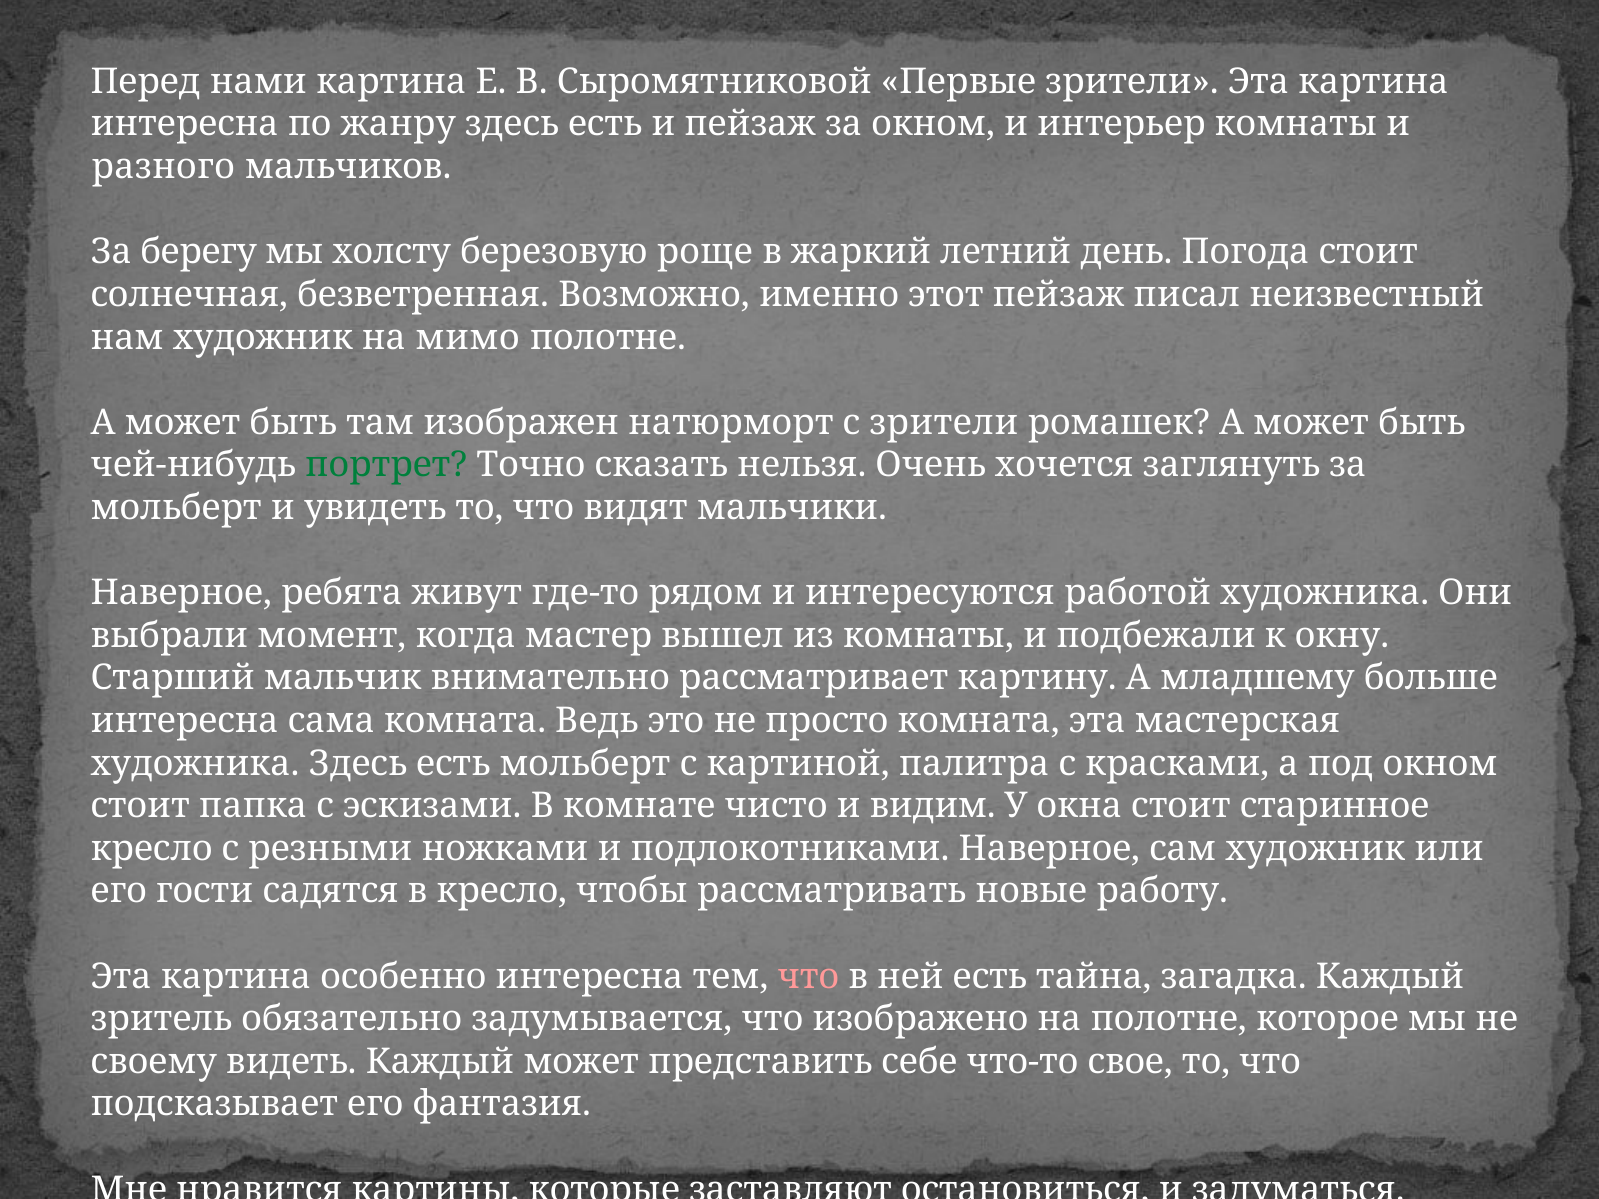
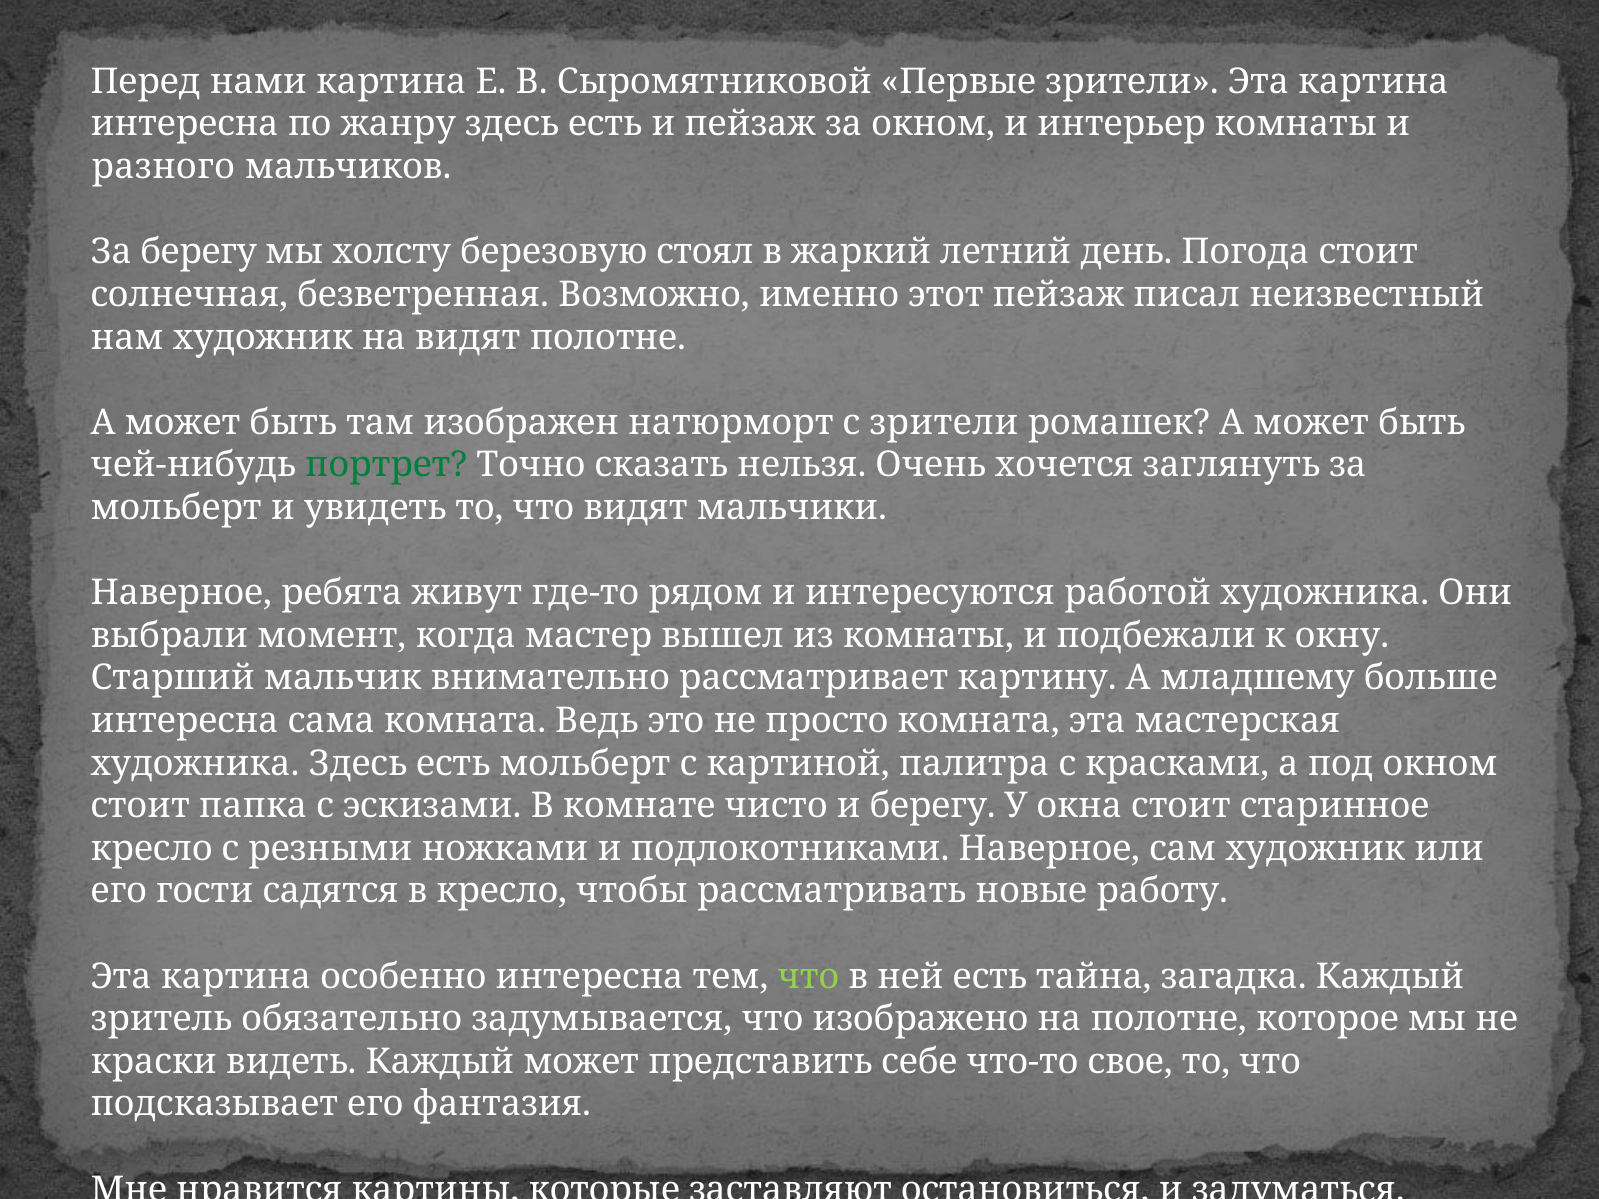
роще: роще -> стоял
на мимо: мимо -> видят
и видим: видим -> берегу
что at (808, 977) colour: pink -> light green
своему: своему -> краски
